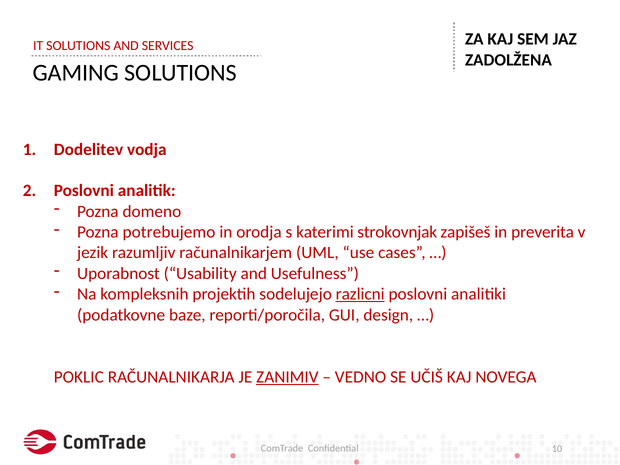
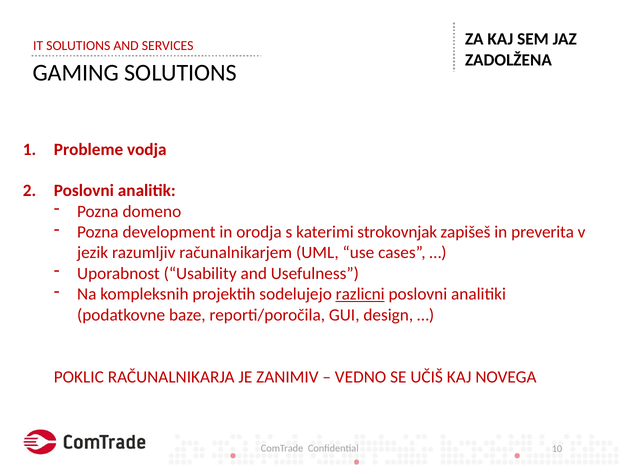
Dodelitev: Dodelitev -> Probleme
potrebujemo: potrebujemo -> development
ZANIMIV underline: present -> none
